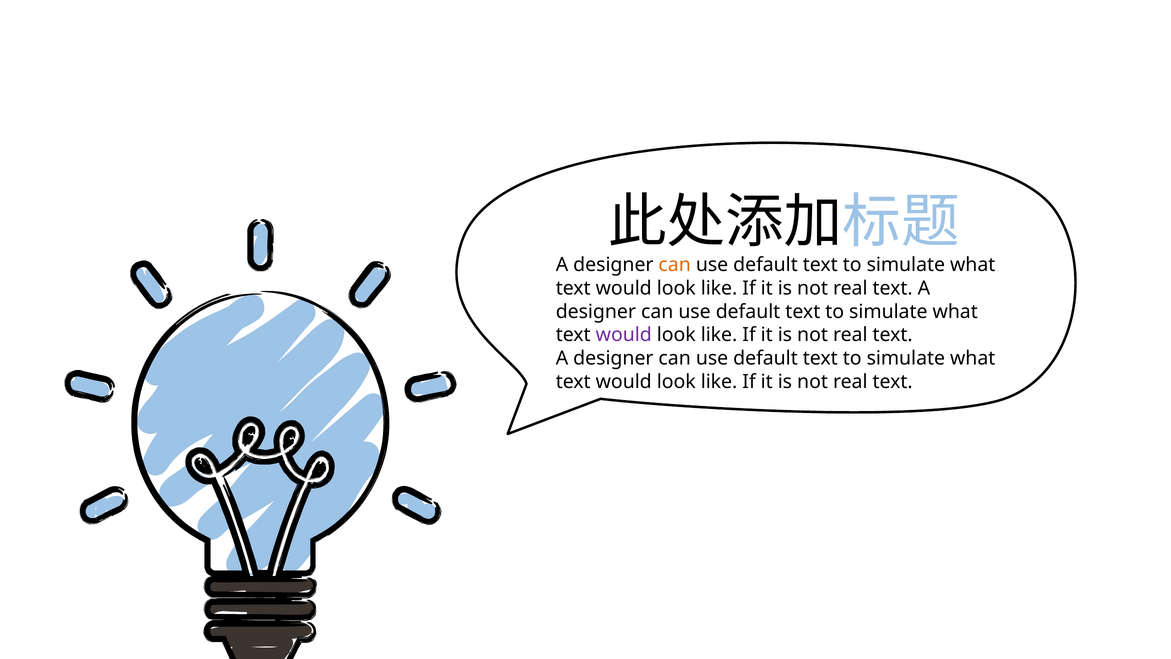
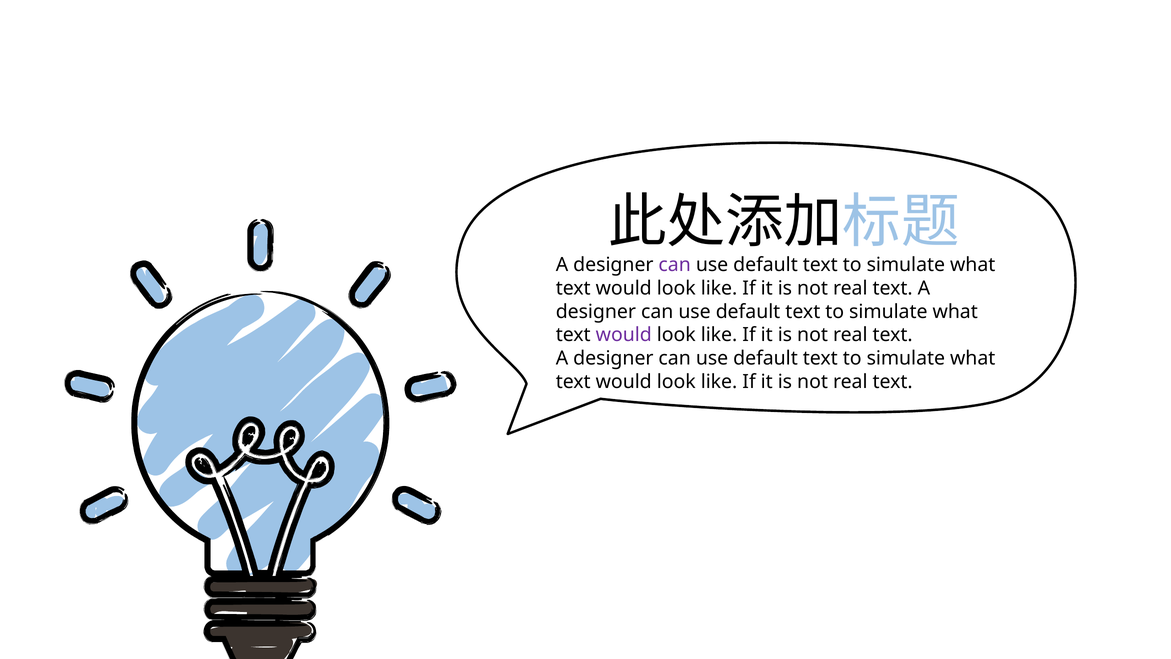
can at (675, 265) colour: orange -> purple
